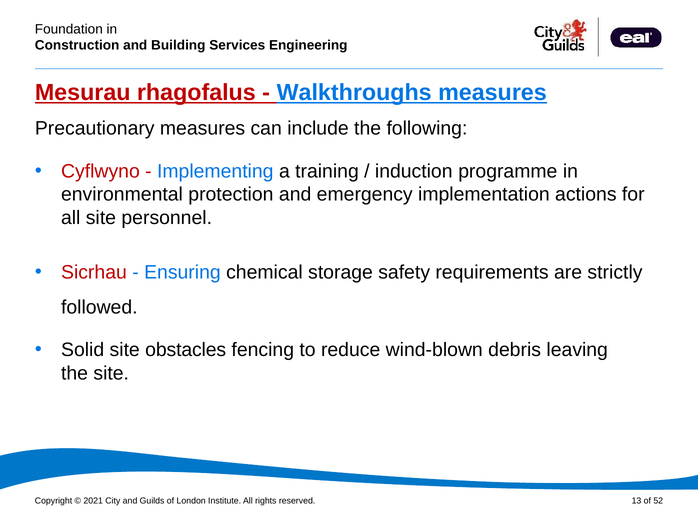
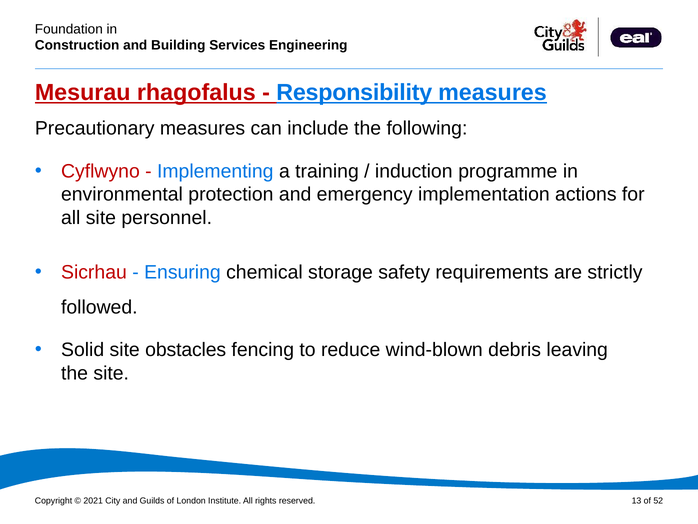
Walkthroughs: Walkthroughs -> Responsibility
